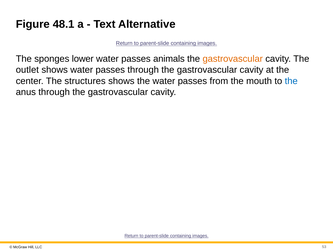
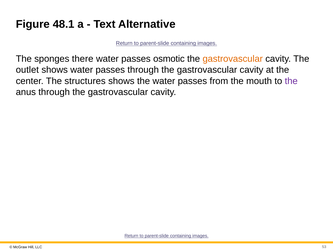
lower: lower -> there
animals: animals -> osmotic
the at (291, 81) colour: blue -> purple
